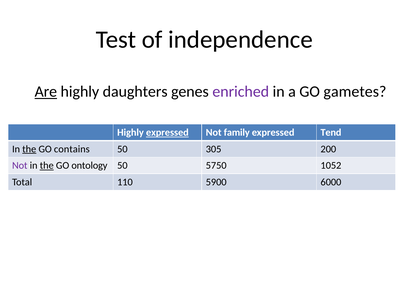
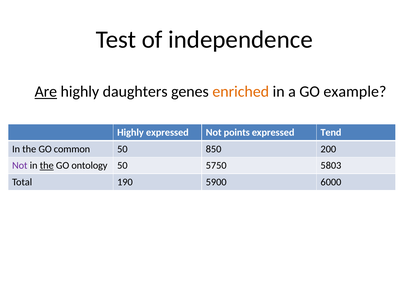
enriched colour: purple -> orange
gametes: gametes -> example
expressed at (167, 133) underline: present -> none
family: family -> points
the at (29, 149) underline: present -> none
contains: contains -> common
305: 305 -> 850
1052: 1052 -> 5803
110: 110 -> 190
